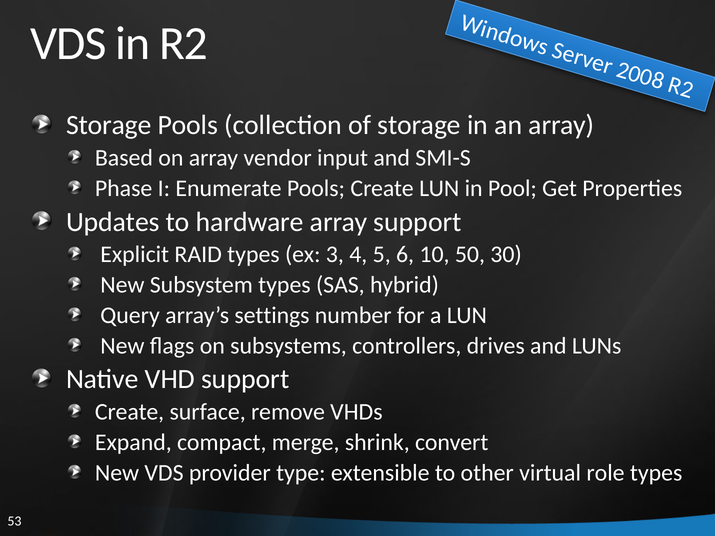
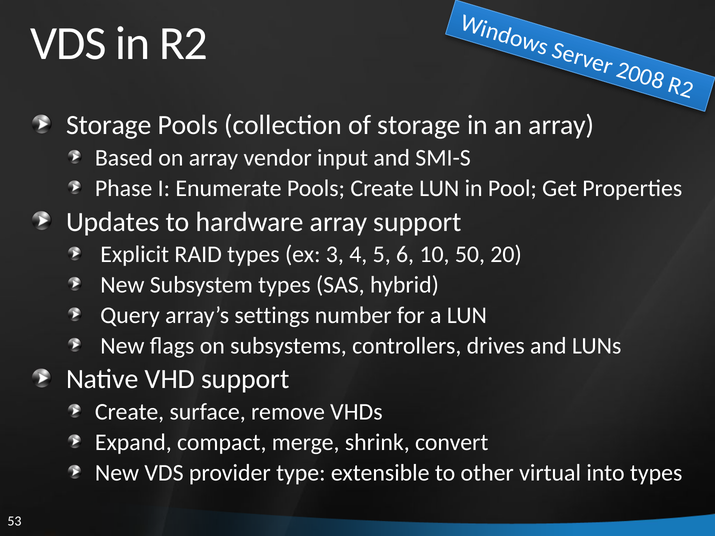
30: 30 -> 20
role: role -> into
